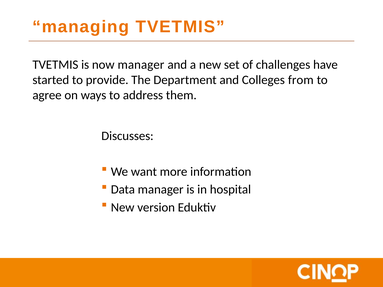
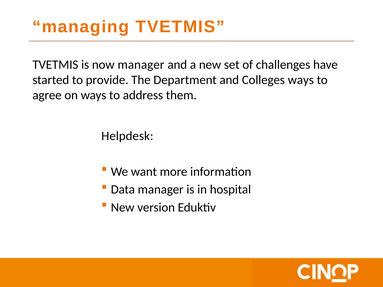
Colleges from: from -> ways
Discusses: Discusses -> Helpdesk
